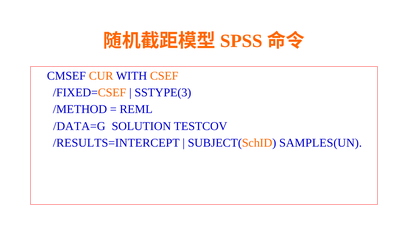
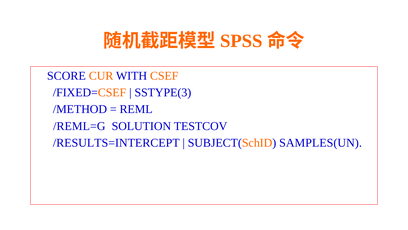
CMSEF: CMSEF -> SCORE
/DATA=G: /DATA=G -> /REML=G
